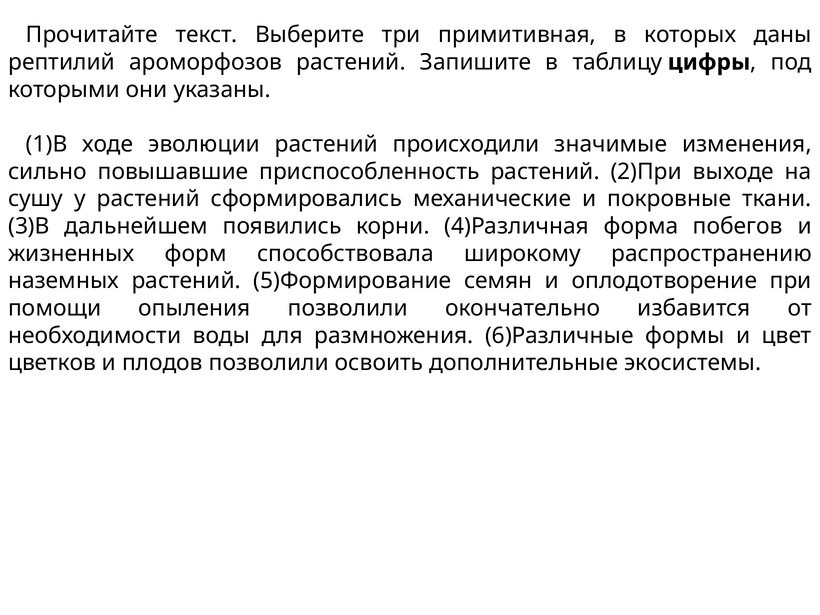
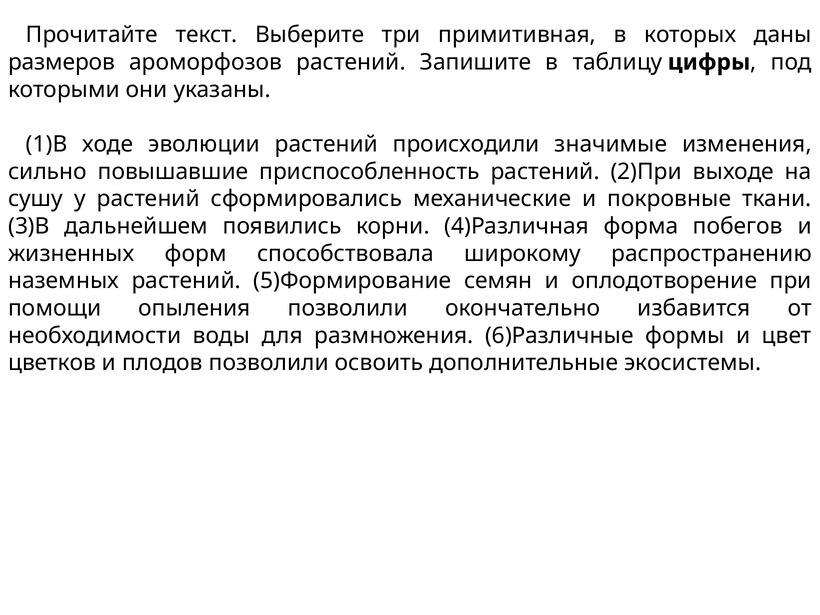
рептилий: рептилий -> размеров
